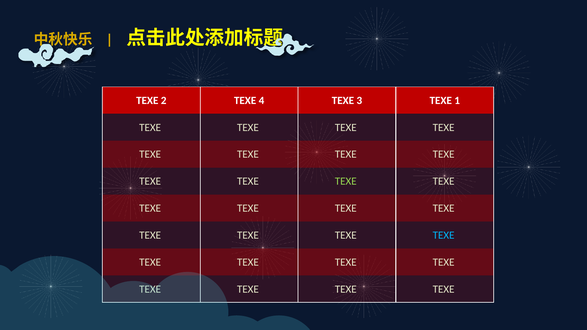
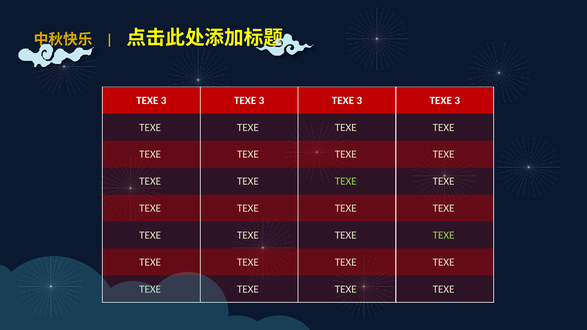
2 at (164, 101): 2 -> 3
4 at (262, 101): 4 -> 3
1 at (457, 101): 1 -> 3
TEXE at (444, 235) colour: light blue -> light green
